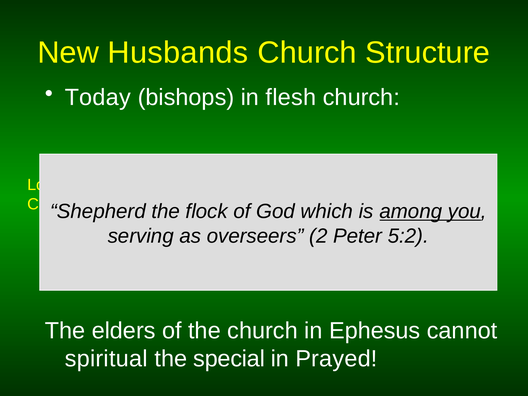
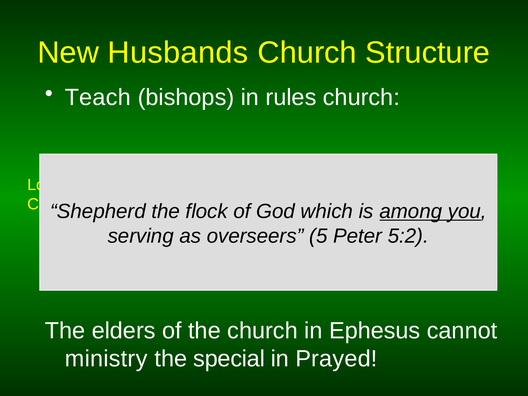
Today: Today -> Teach
flesh: flesh -> rules
2: 2 -> 5
spiritual: spiritual -> ministry
